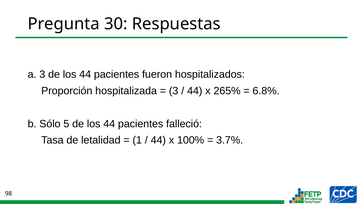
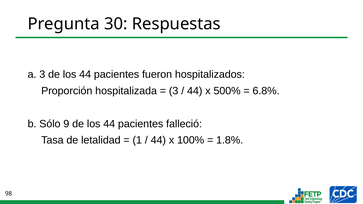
265%: 265% -> 500%
5: 5 -> 9
3.7%: 3.7% -> 1.8%
